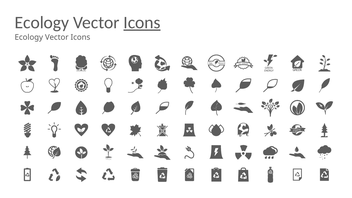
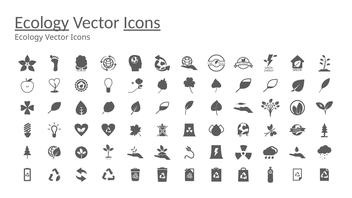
Ecology at (42, 23) underline: none -> present
